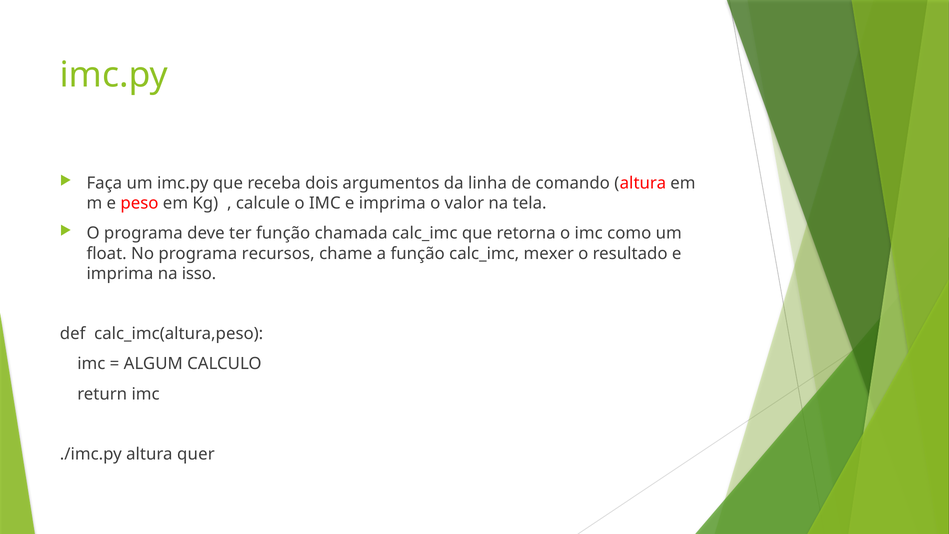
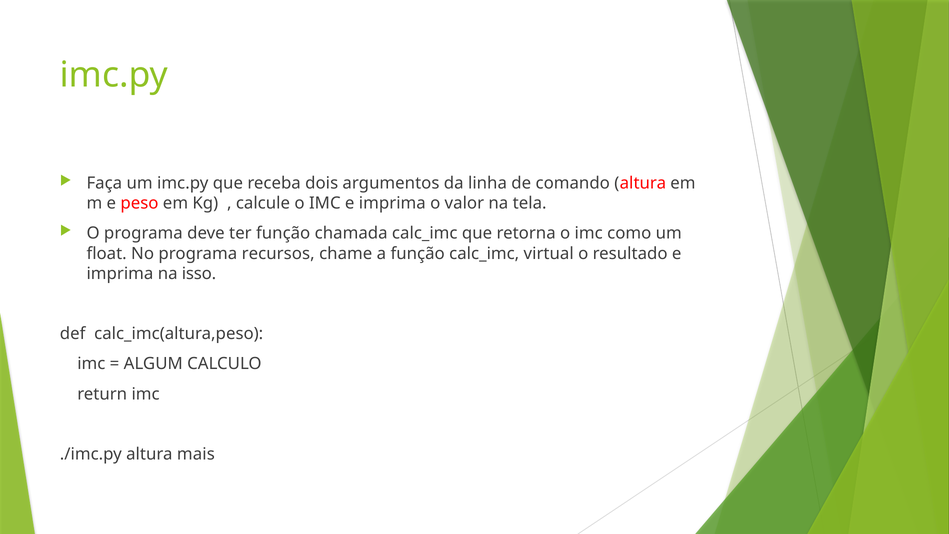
mexer: mexer -> virtual
quer: quer -> mais
